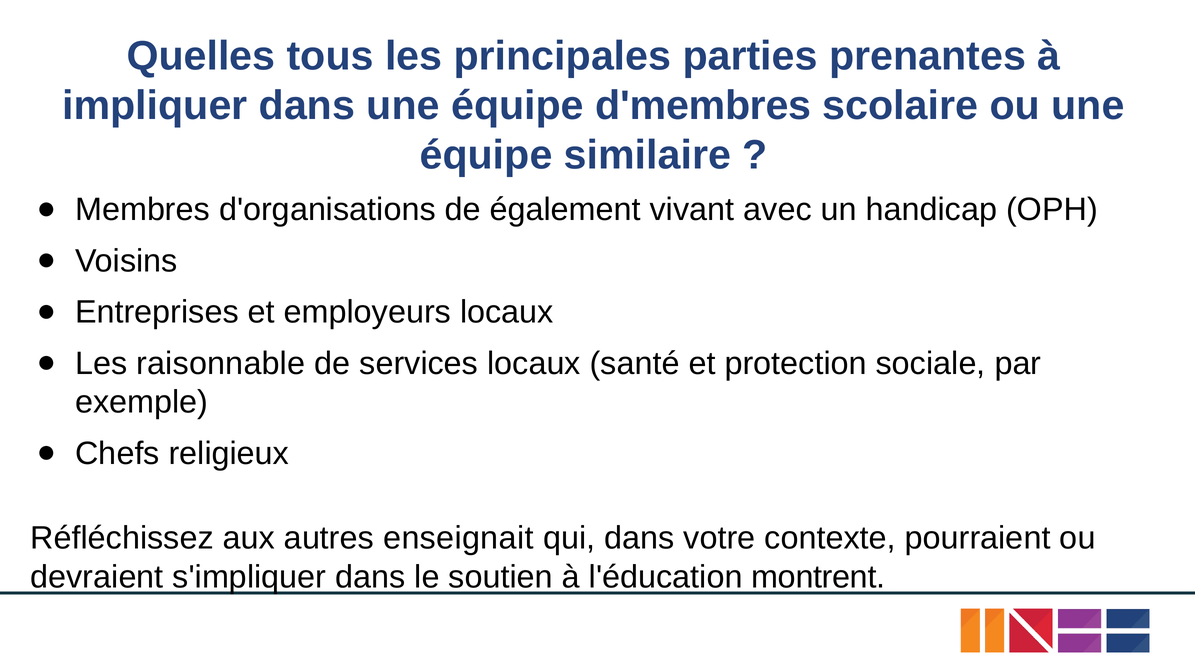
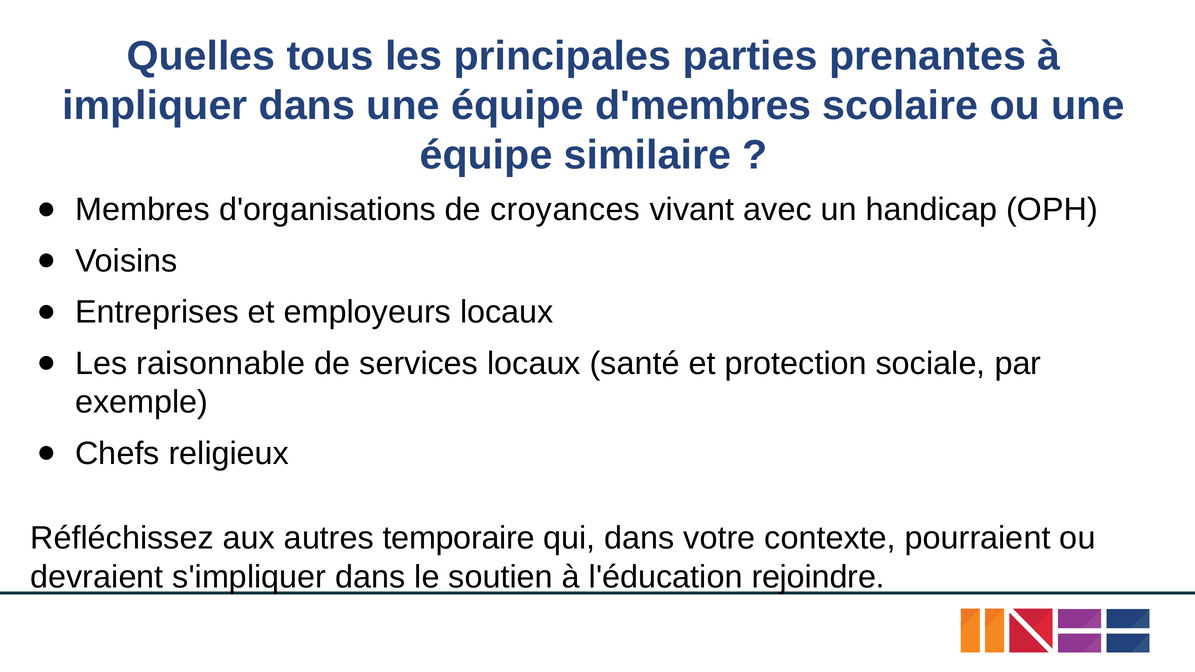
également: également -> croyances
enseignait: enseignait -> temporaire
montrent: montrent -> rejoindre
